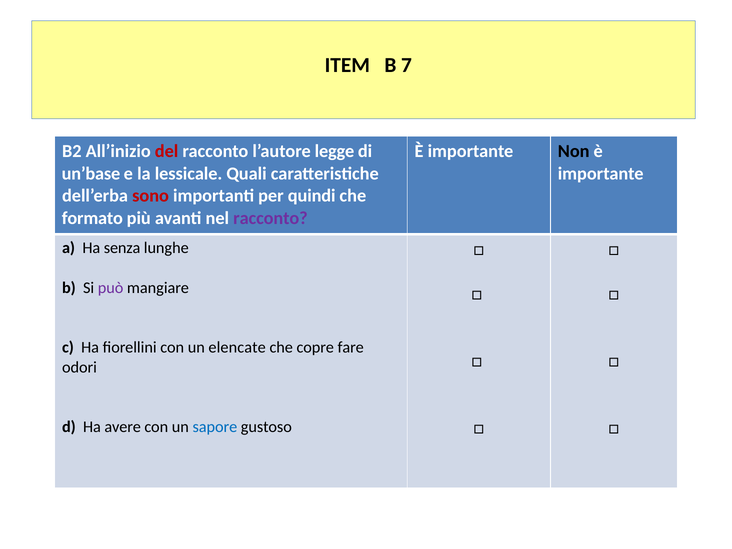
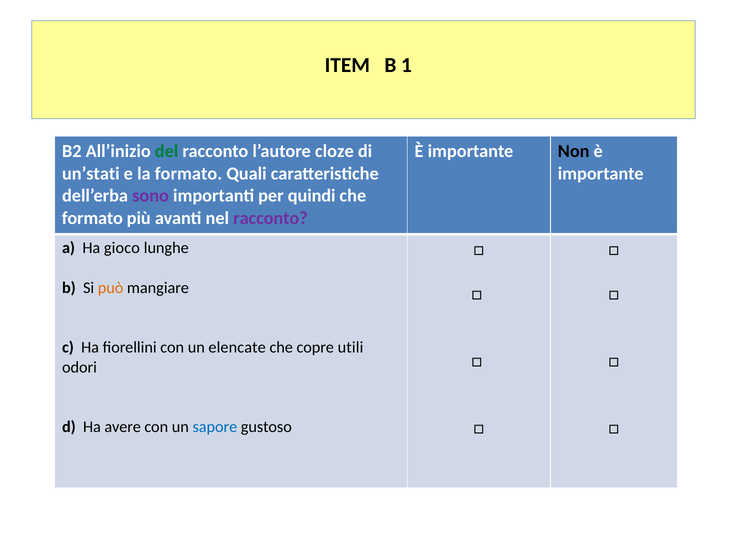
7: 7 -> 1
del colour: red -> green
legge: legge -> cloze
un’base: un’base -> un’stati
la lessicale: lessicale -> formato
sono colour: red -> purple
senza: senza -> gioco
può colour: purple -> orange
fare: fare -> utili
